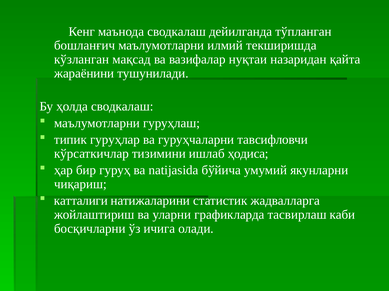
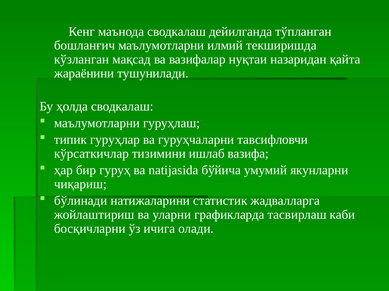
ҳодиса: ҳодиса -> вазифа
катталиги: катталиги -> бўлинади
